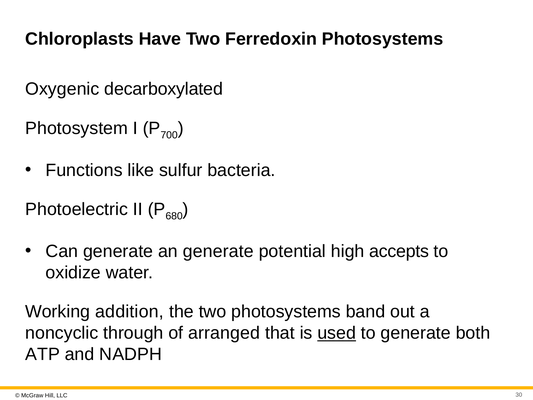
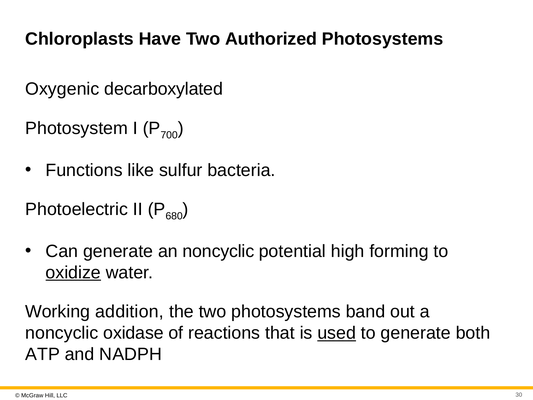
Ferredoxin: Ferredoxin -> Authorized
an generate: generate -> noncyclic
accepts: accepts -> forming
oxidize underline: none -> present
through: through -> oxidase
arranged: arranged -> reactions
